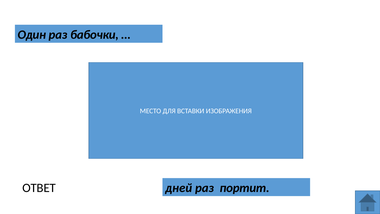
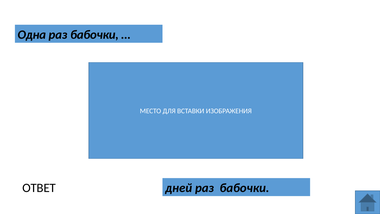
Один: Один -> Одна
портит at (245, 188): портит -> бабочки
